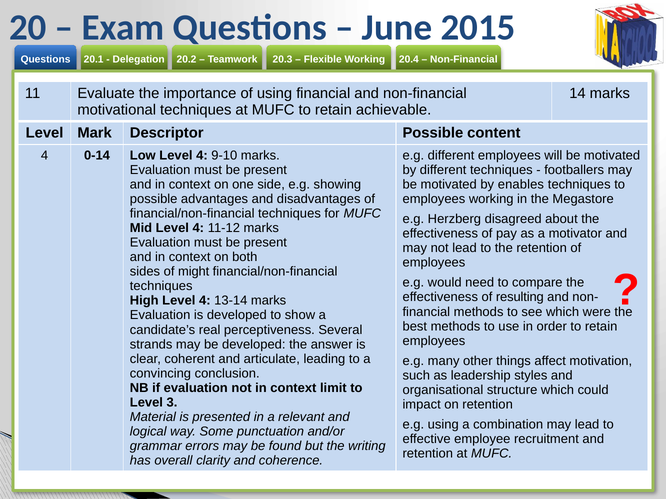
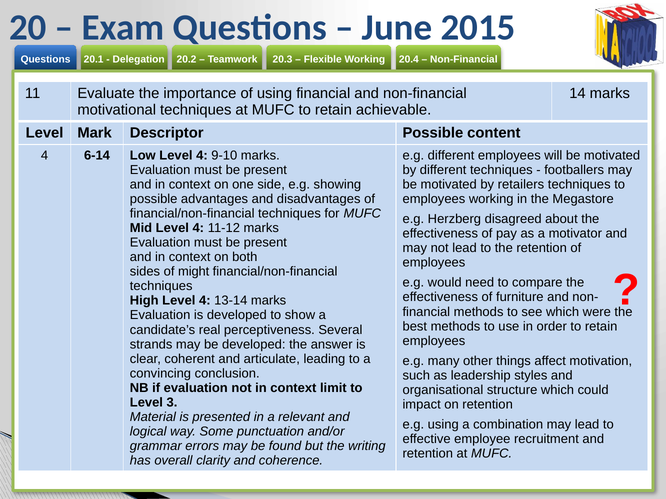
0-14: 0-14 -> 6-14
enables: enables -> retailers
resulting: resulting -> furniture
